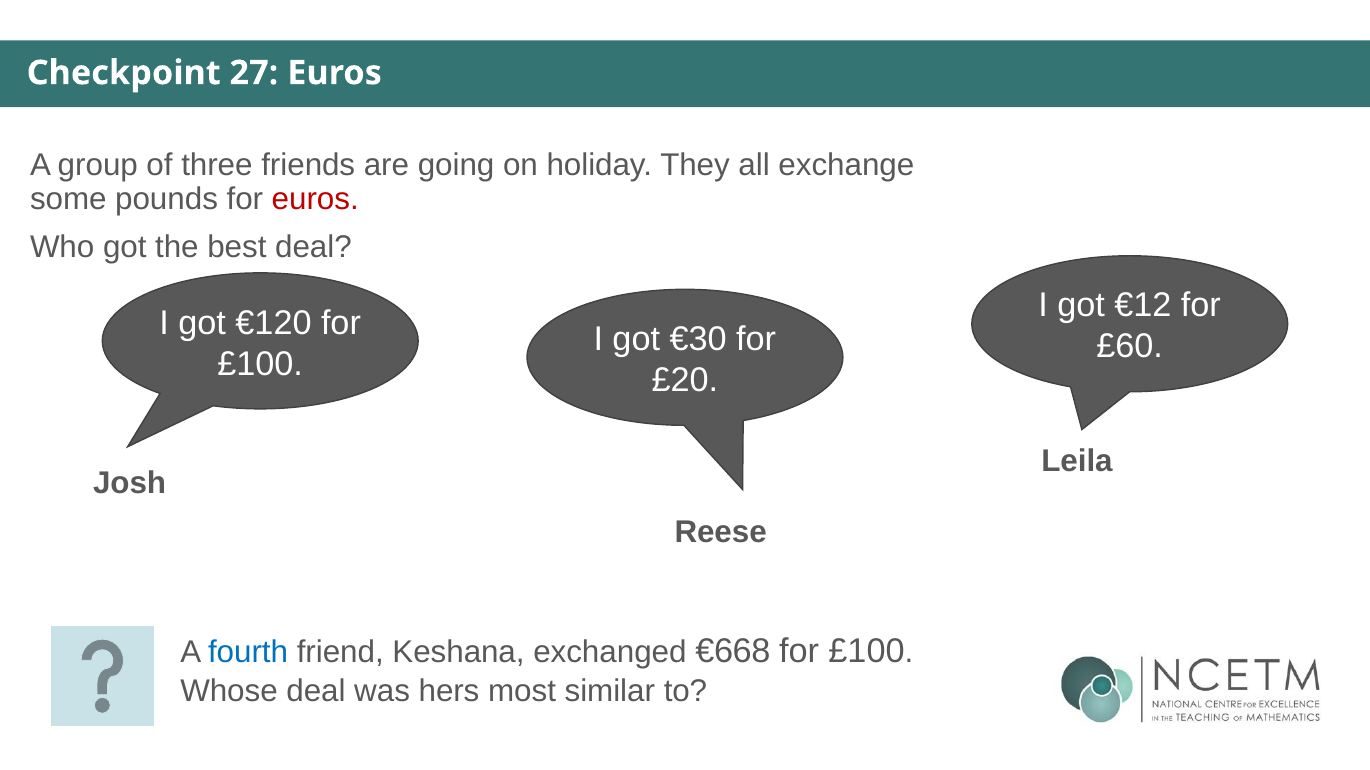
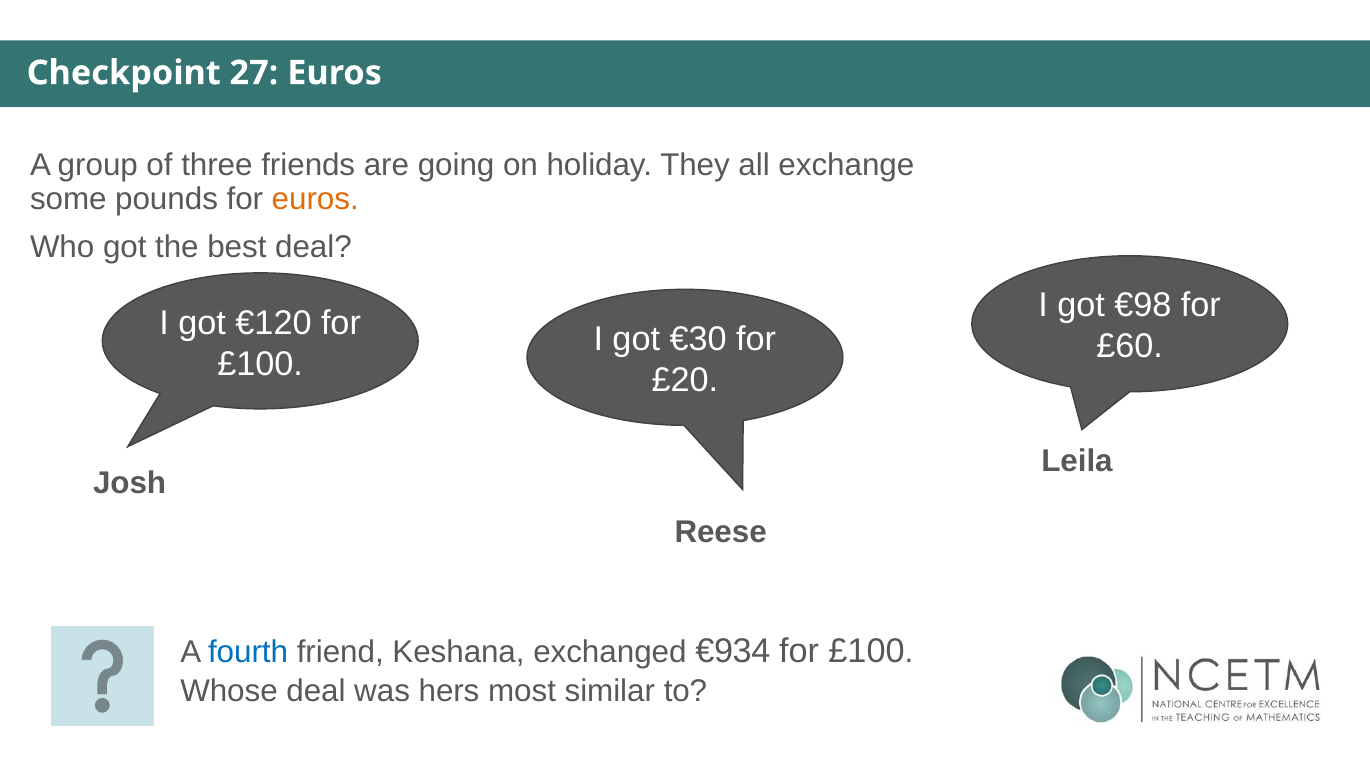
euros at (315, 199) colour: red -> orange
€12: €12 -> €98
€668: €668 -> €934
